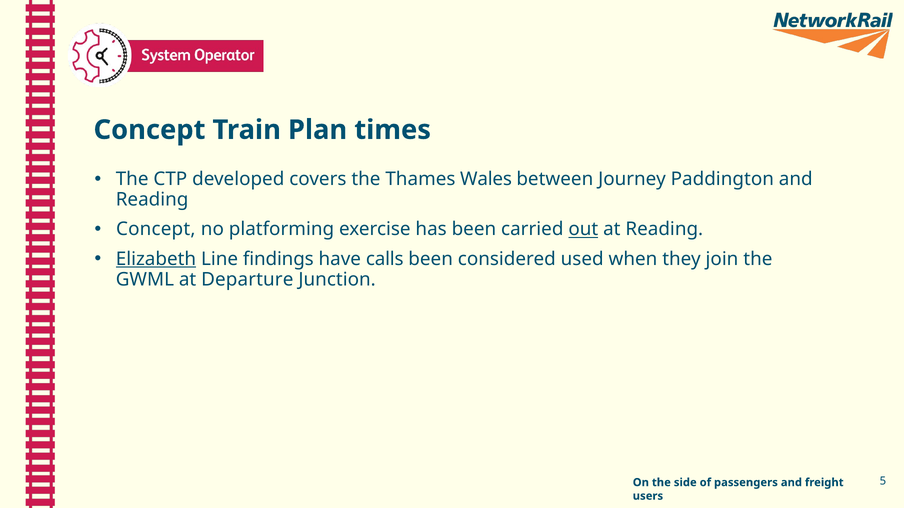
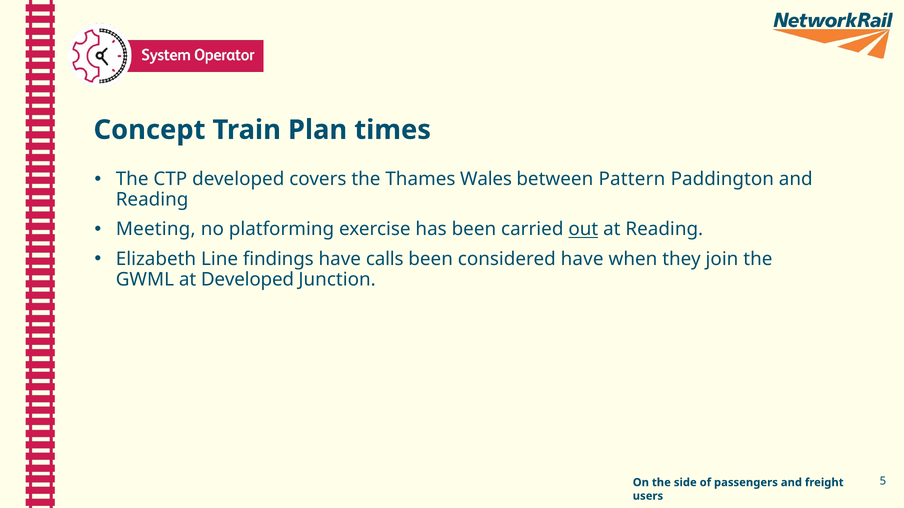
Journey: Journey -> Pattern
Concept at (156, 229): Concept -> Meeting
Elizabeth underline: present -> none
considered used: used -> have
at Departure: Departure -> Developed
